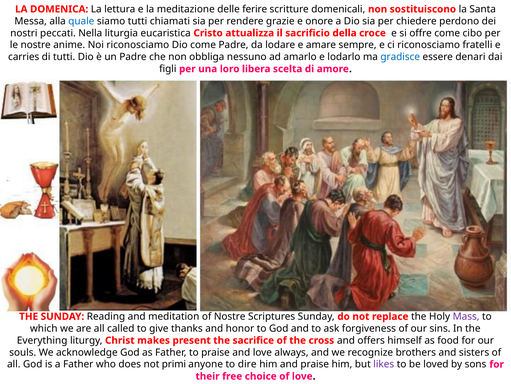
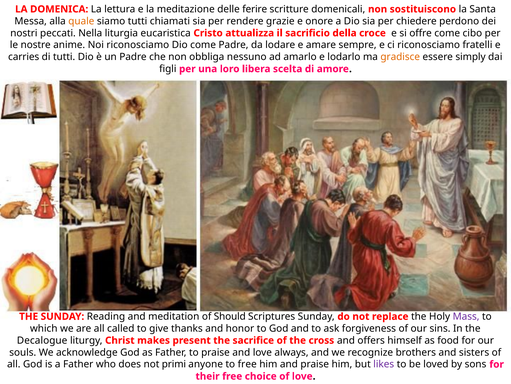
quale colour: blue -> orange
gradisce colour: blue -> orange
denari: denari -> simply
of Nostre: Nostre -> Should
Everything: Everything -> Decalogue
to dire: dire -> free
